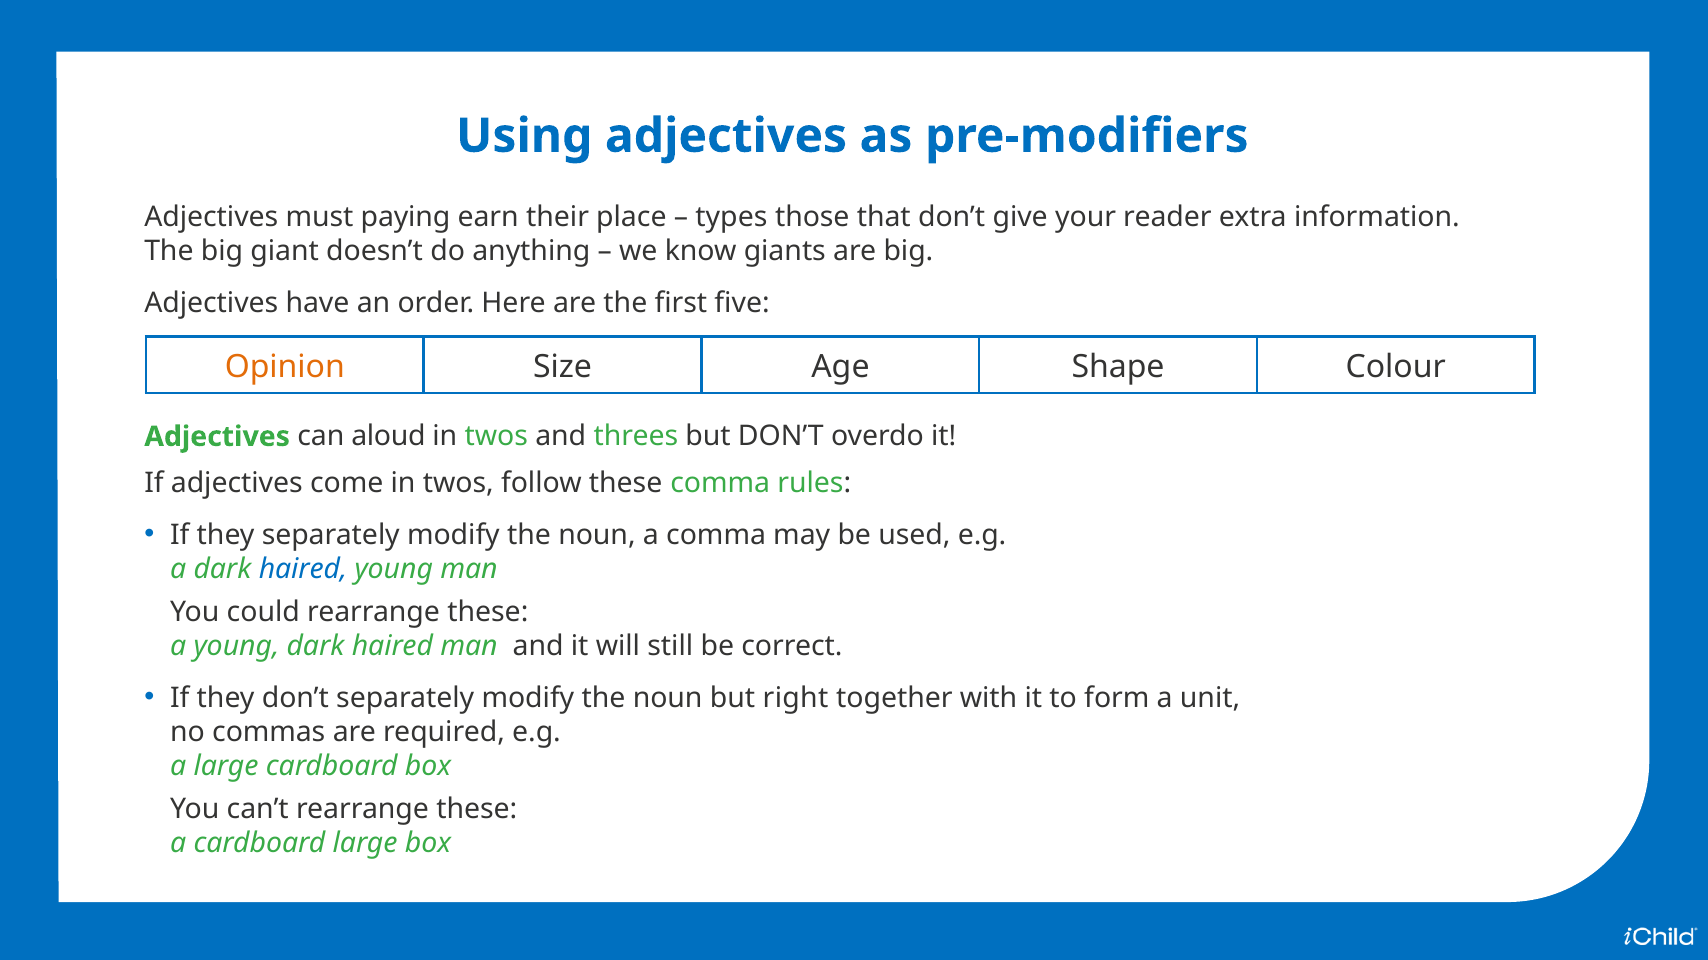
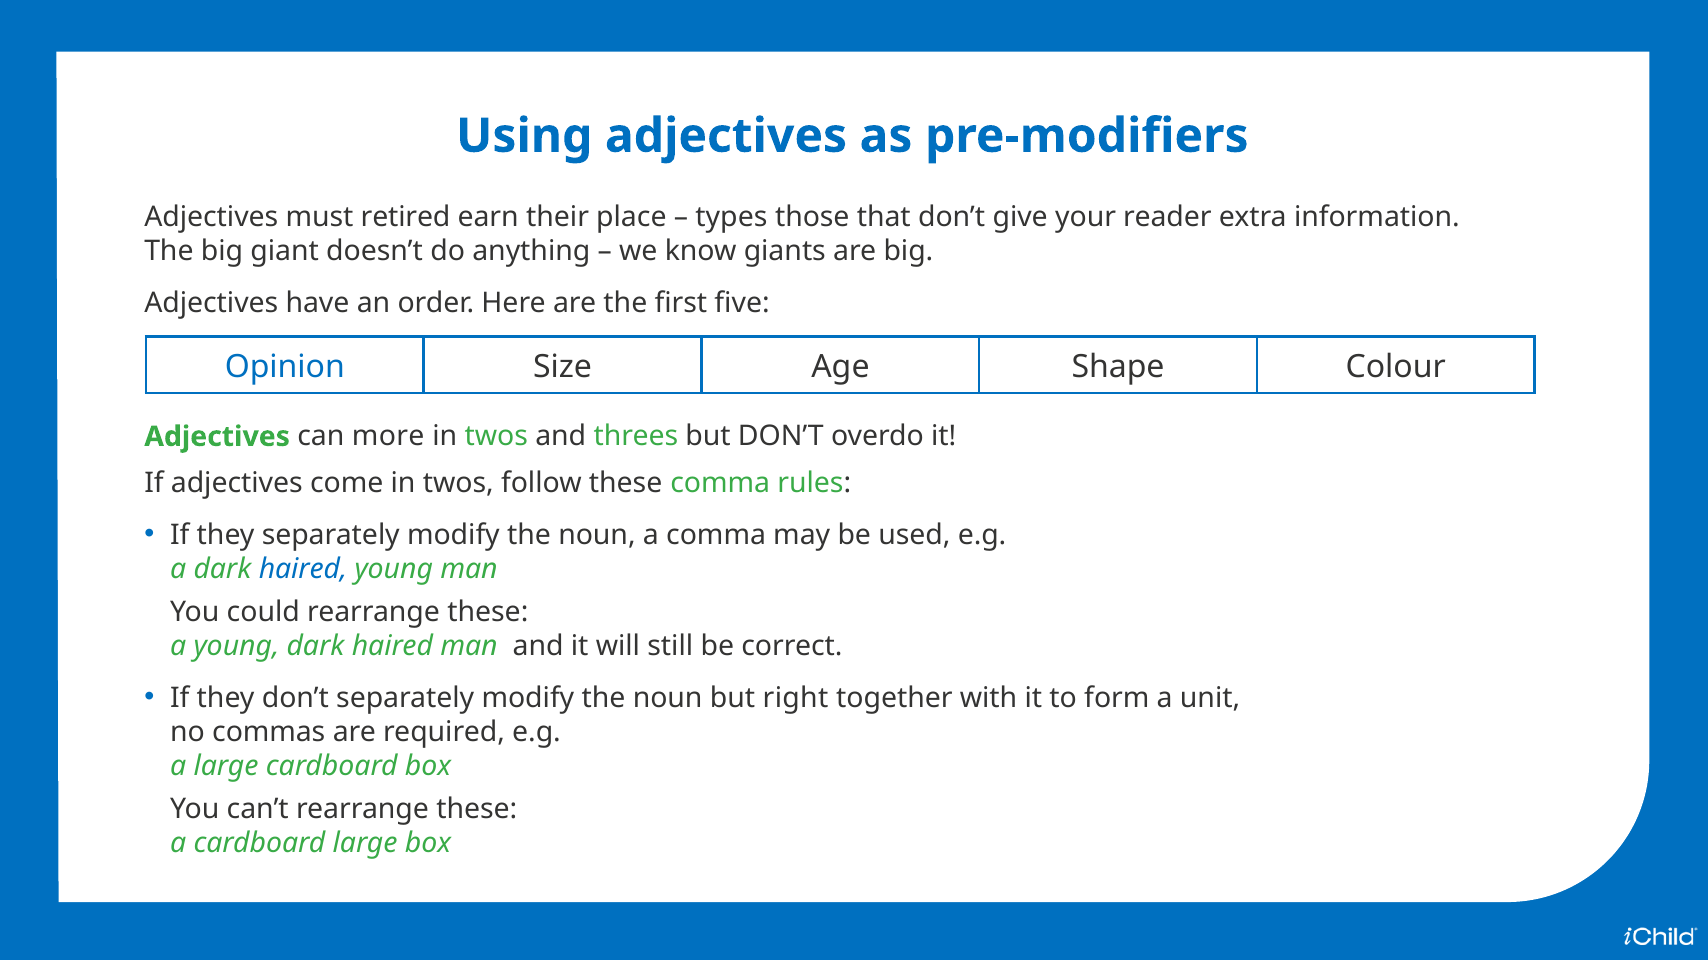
paying: paying -> retired
Opinion colour: orange -> blue
aloud: aloud -> more
